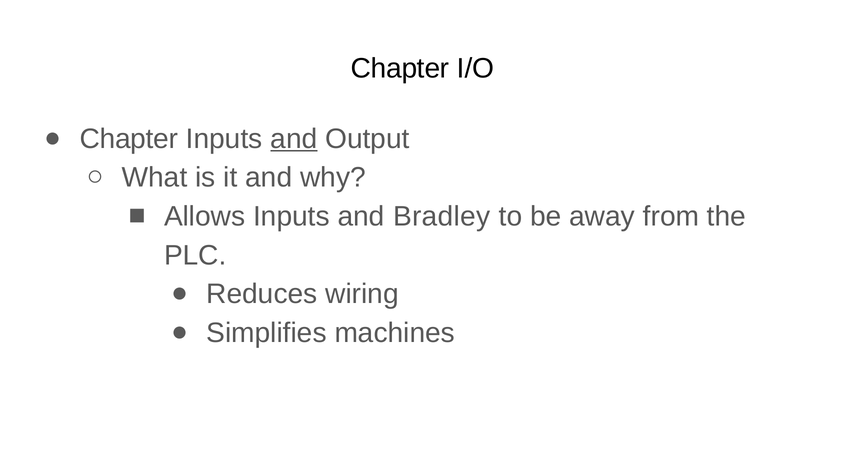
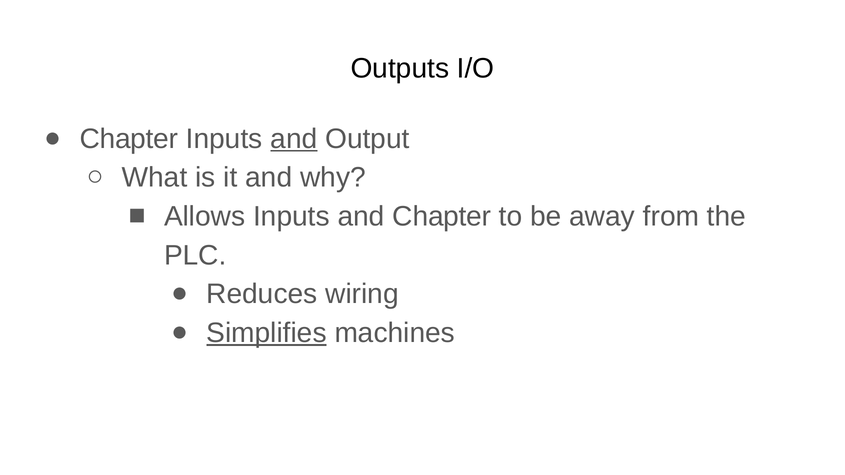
Chapter at (400, 68): Chapter -> Outputs
and Bradley: Bradley -> Chapter
Simplifies underline: none -> present
